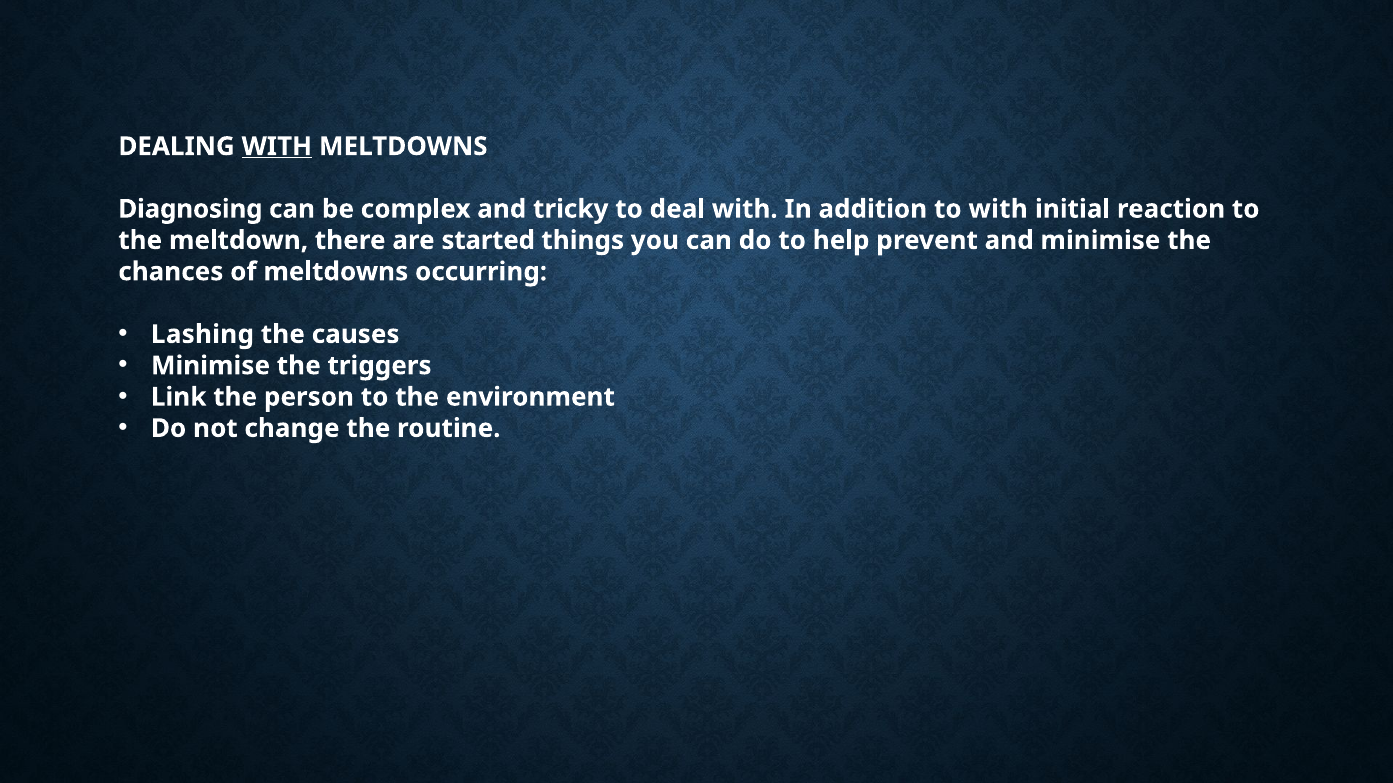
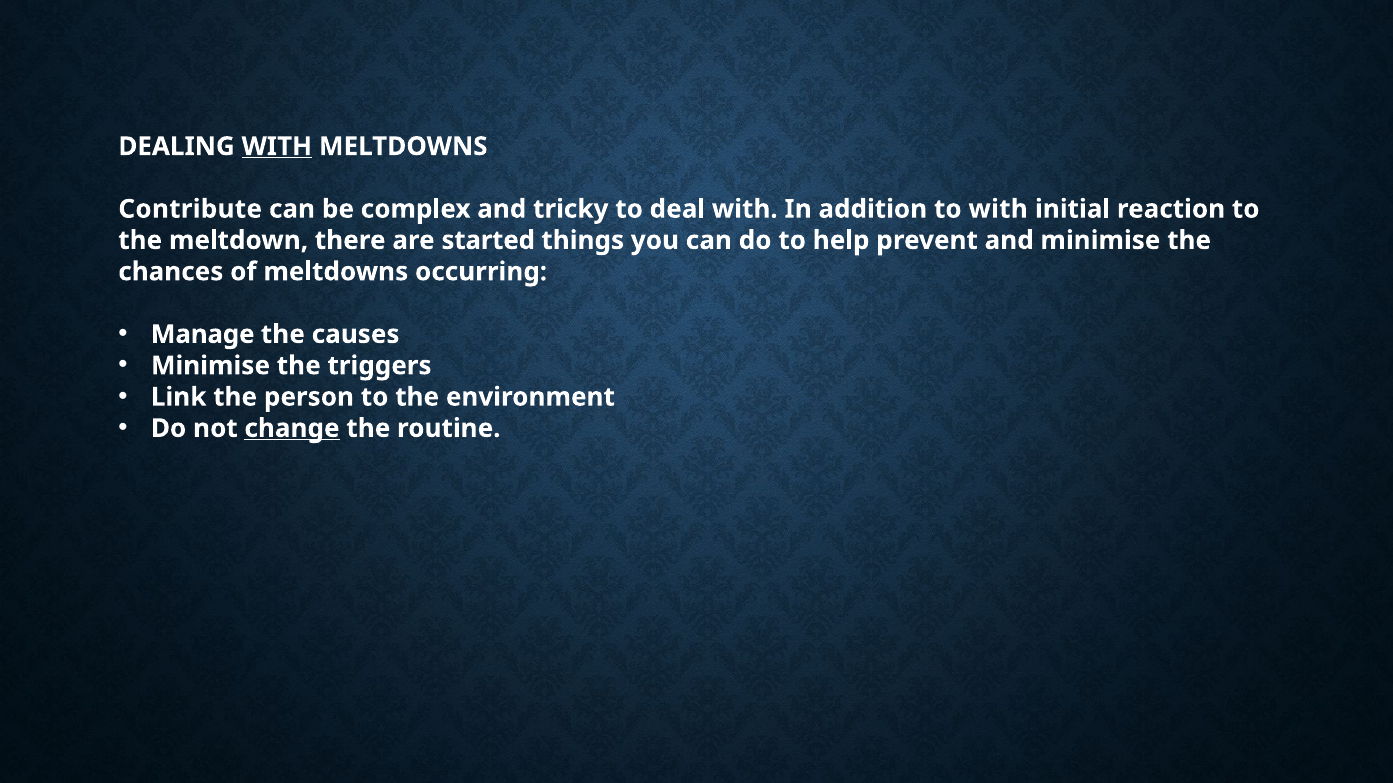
Diagnosing: Diagnosing -> Contribute
Lashing: Lashing -> Manage
change underline: none -> present
